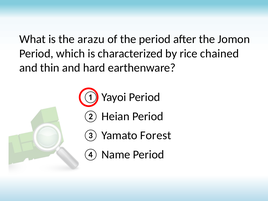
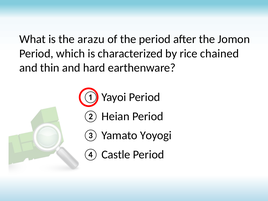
Forest: Forest -> Yoyogi
Name: Name -> Castle
